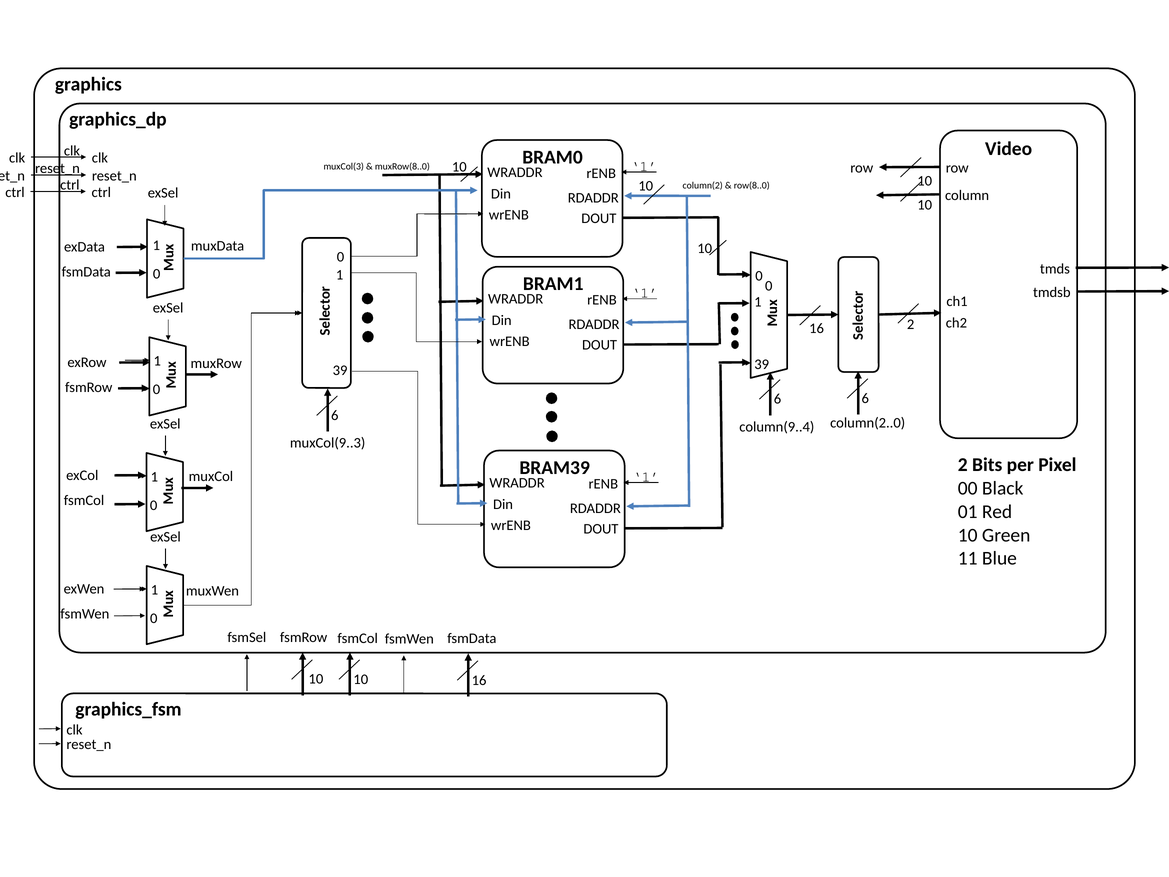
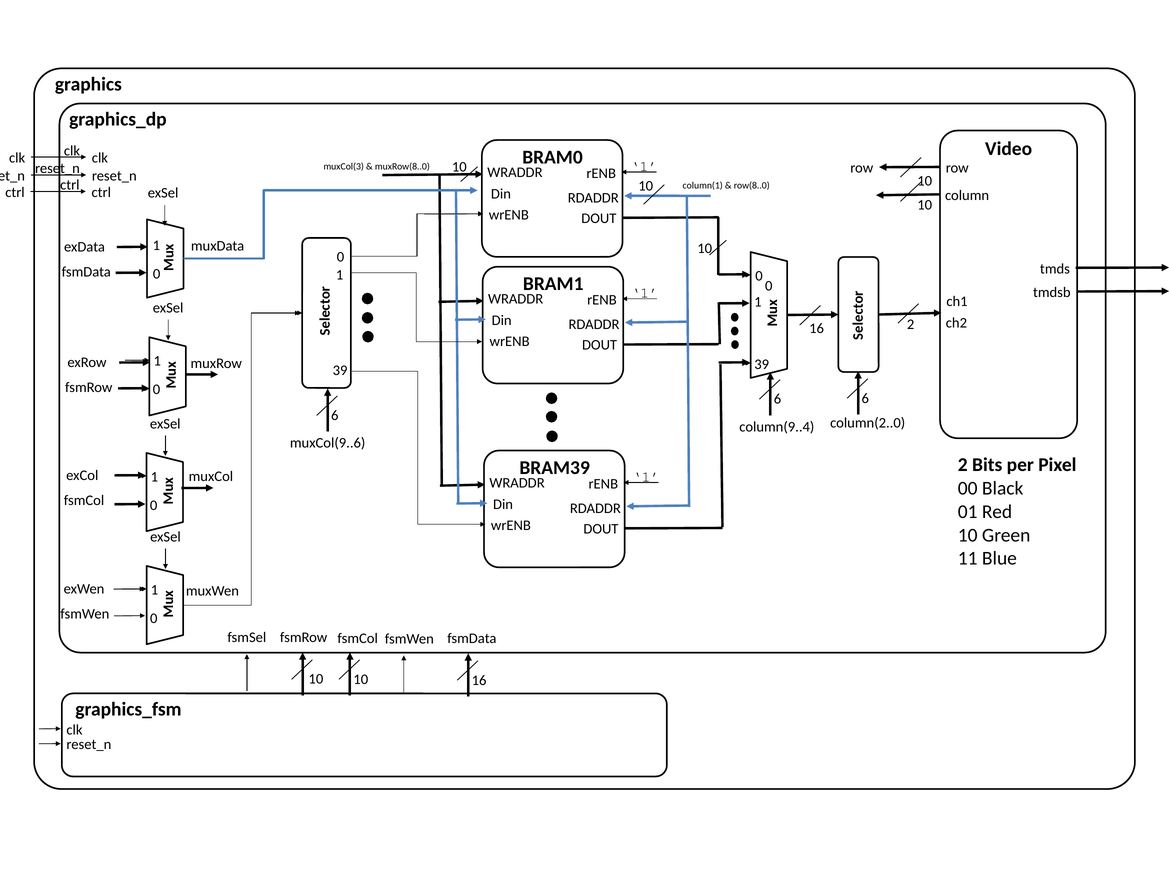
column(2: column(2 -> column(1
muxCol(9..3: muxCol(9..3 -> muxCol(9..6
